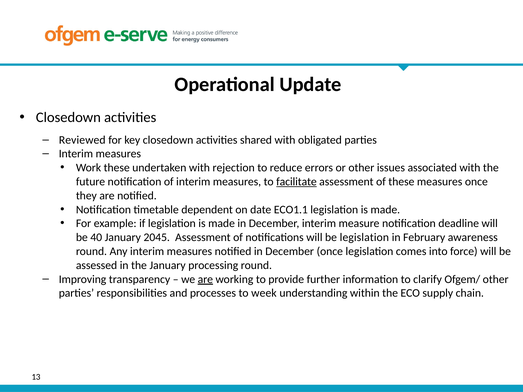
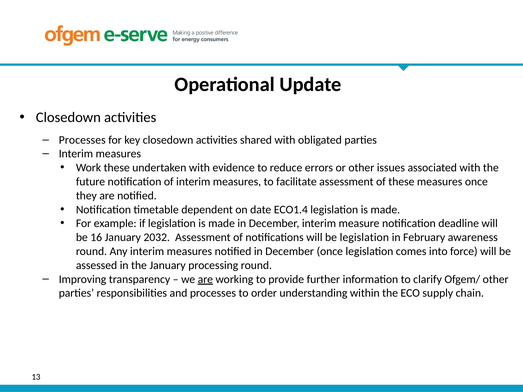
Reviewed at (82, 140): Reviewed -> Processes
rejection: rejection -> evidence
facilitate underline: present -> none
ECO1.1: ECO1.1 -> ECO1.4
40: 40 -> 16
2045: 2045 -> 2032
week: week -> order
